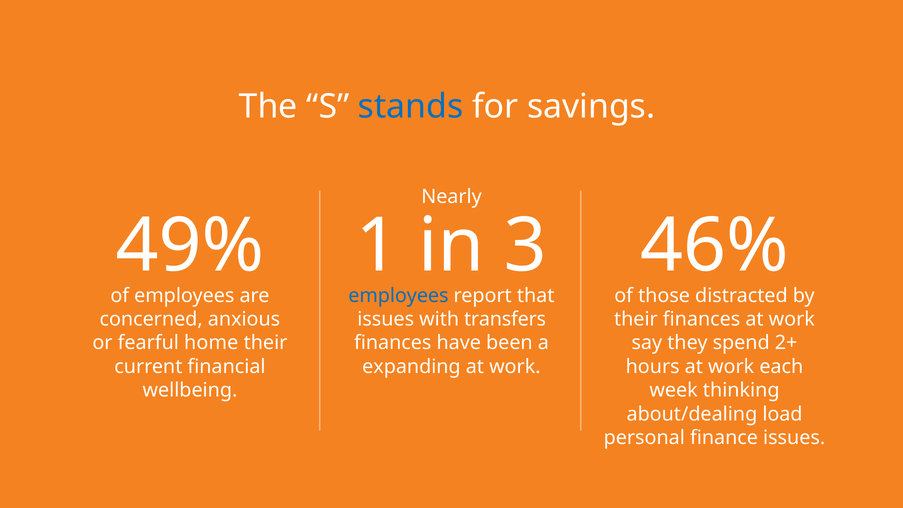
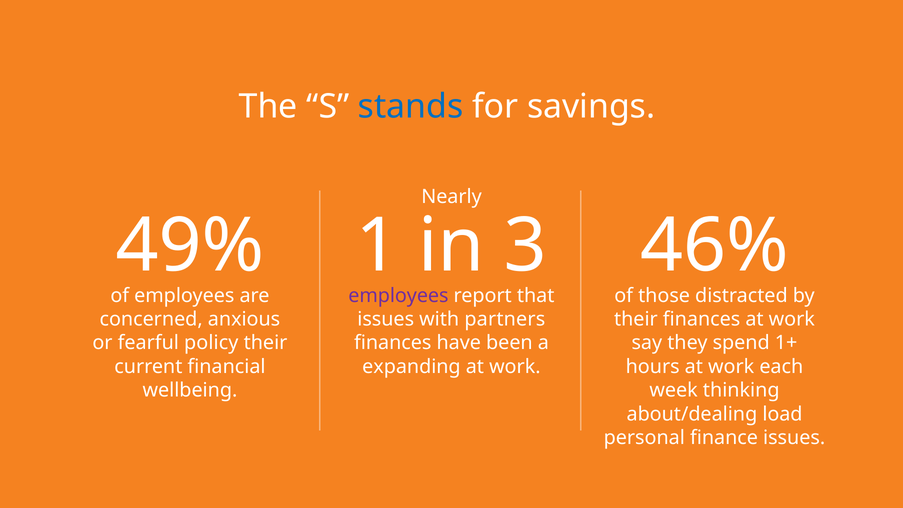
employees at (398, 295) colour: blue -> purple
transfers: transfers -> partners
home: home -> policy
2+: 2+ -> 1+
